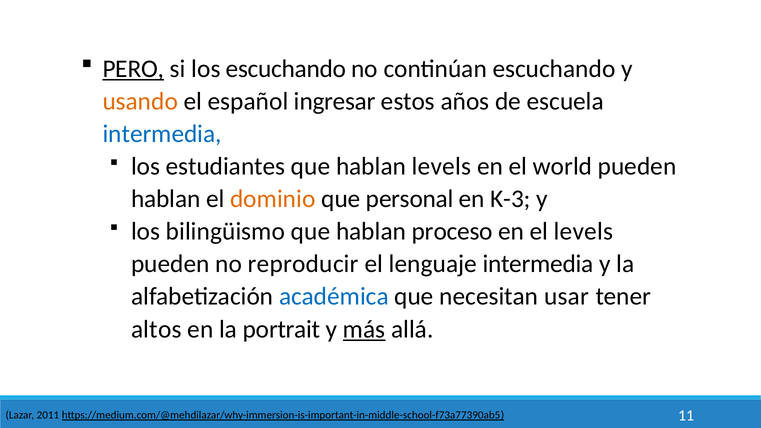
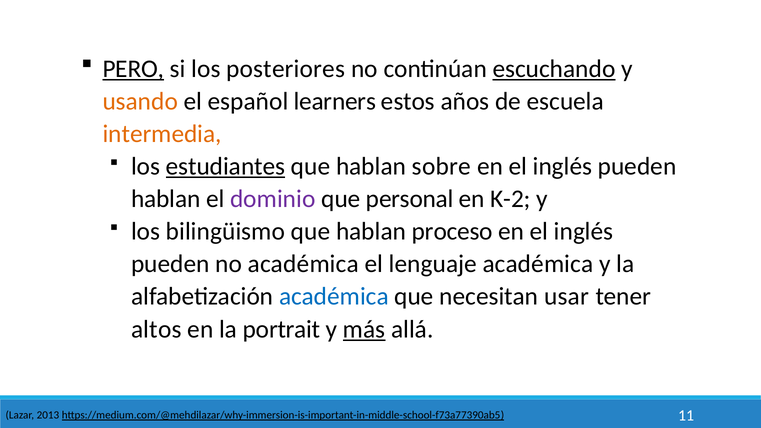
los escuchando: escuchando -> posteriores
escuchando at (554, 69) underline: none -> present
ingresar: ingresar -> learners
intermedia at (162, 134) colour: blue -> orange
estudiantes underline: none -> present
hablan levels: levels -> sobre
world at (563, 166): world -> inglés
dominio colour: orange -> purple
K-3: K-3 -> K-2
levels at (583, 232): levels -> inglés
no reproducir: reproducir -> académica
lenguaje intermedia: intermedia -> académica
2011: 2011 -> 2013
